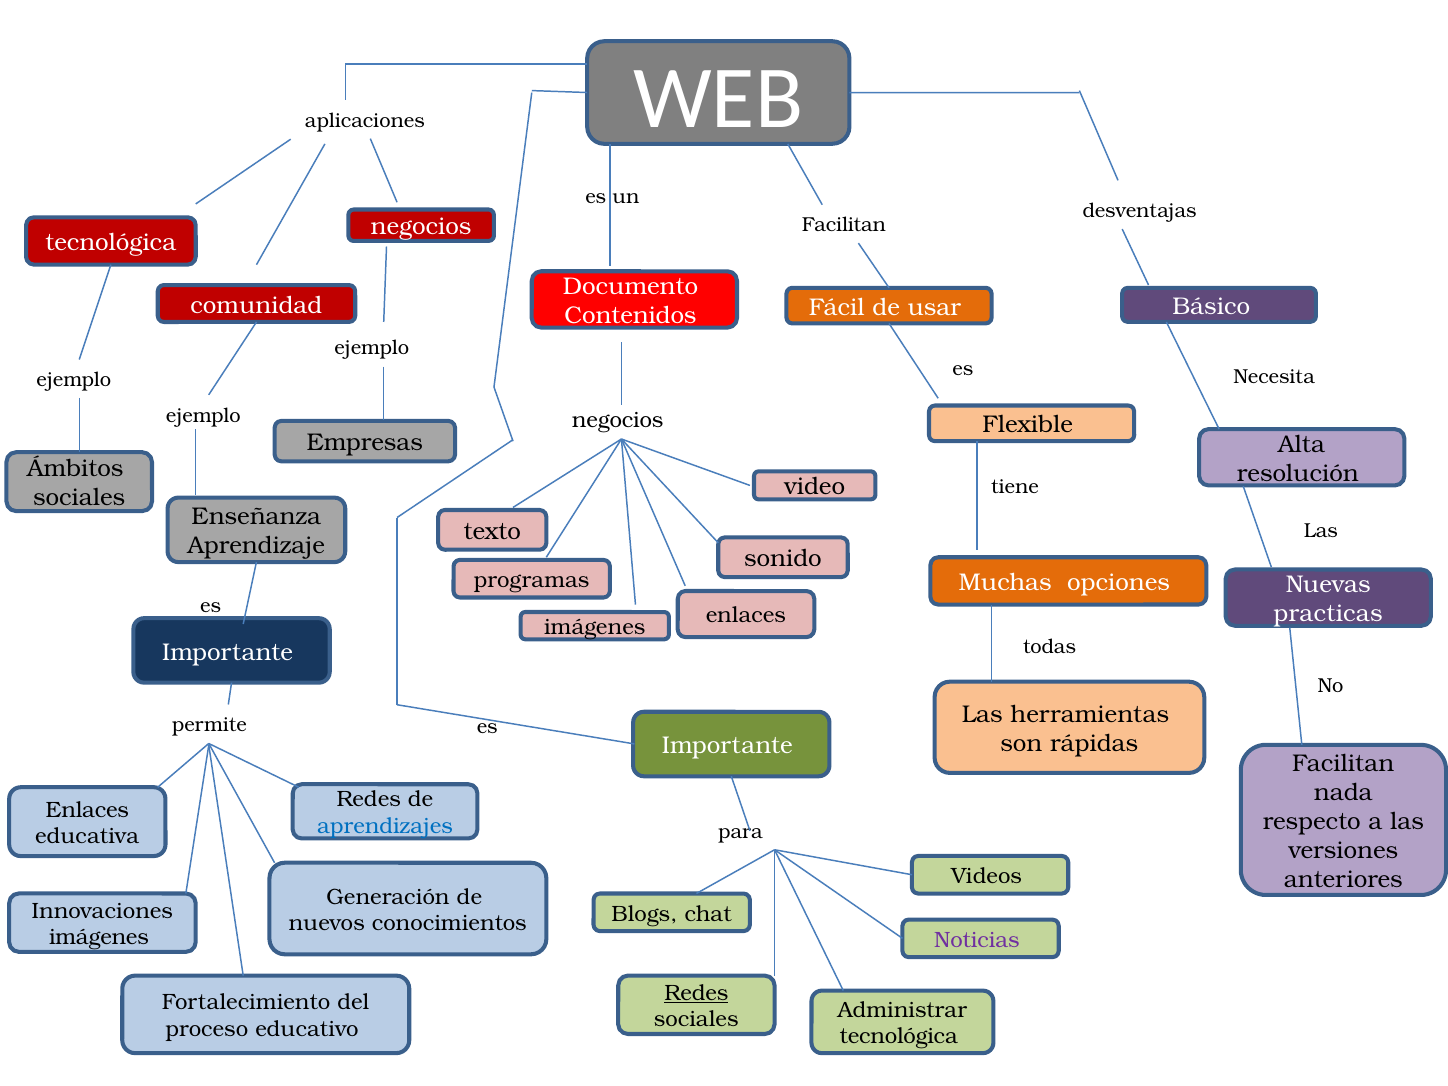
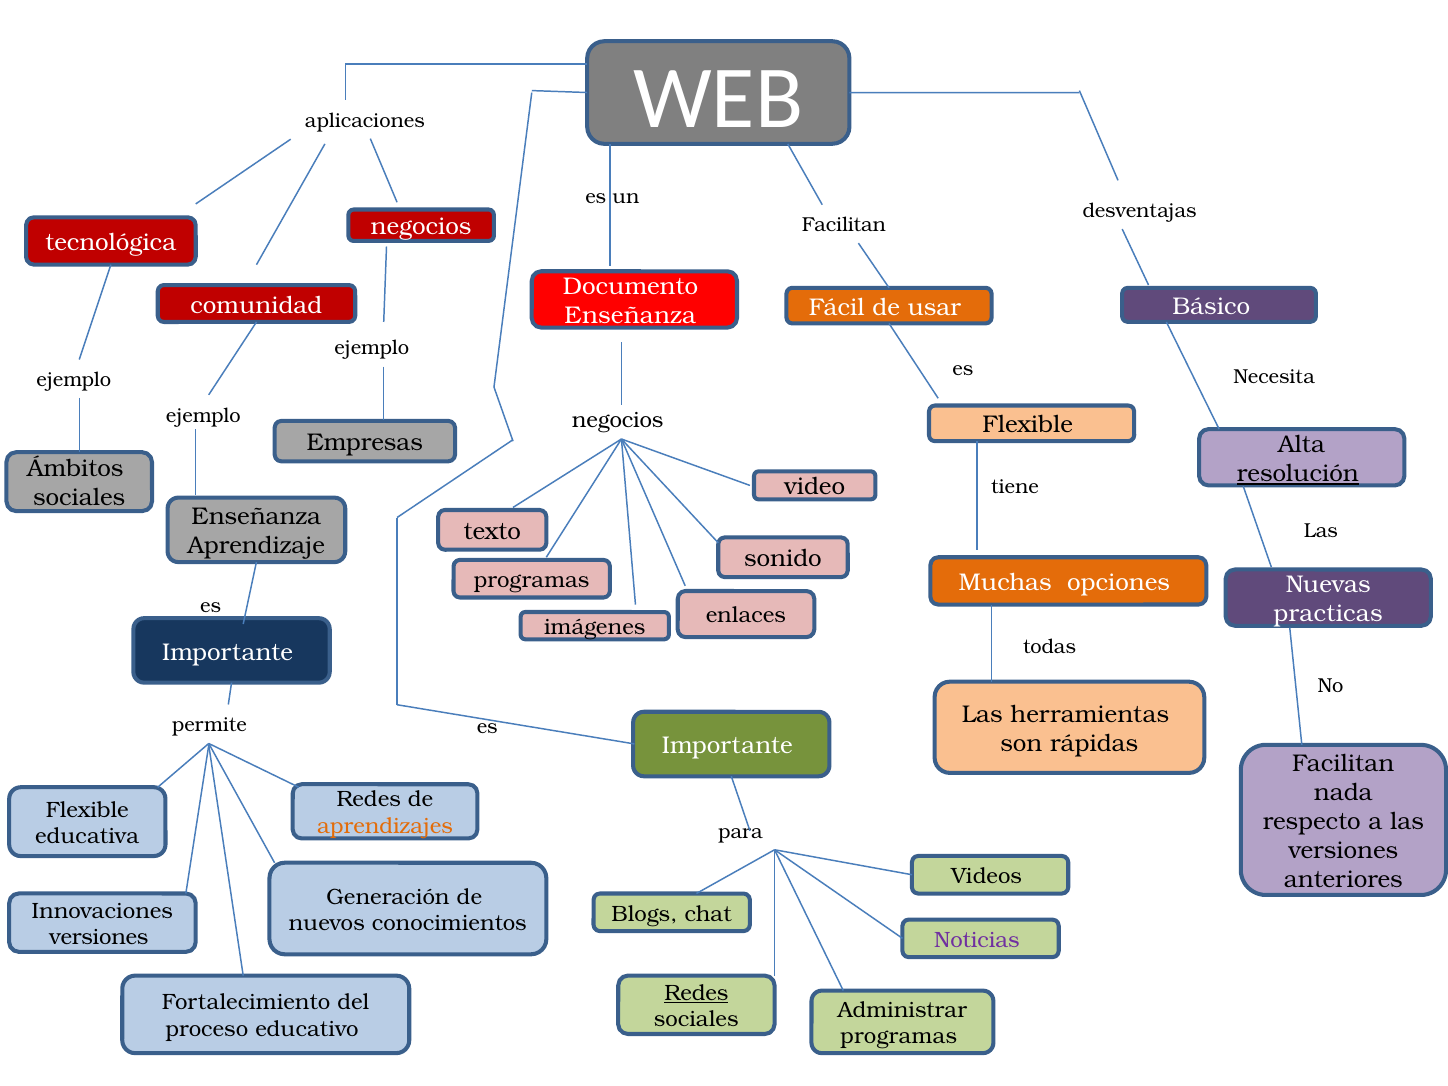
Contenidos at (630, 316): Contenidos -> Enseñanza
resolución underline: none -> present
Enlaces at (87, 810): Enlaces -> Flexible
aprendizajes colour: blue -> orange
imágenes at (99, 937): imágenes -> versiones
tecnológica at (899, 1037): tecnológica -> programas
